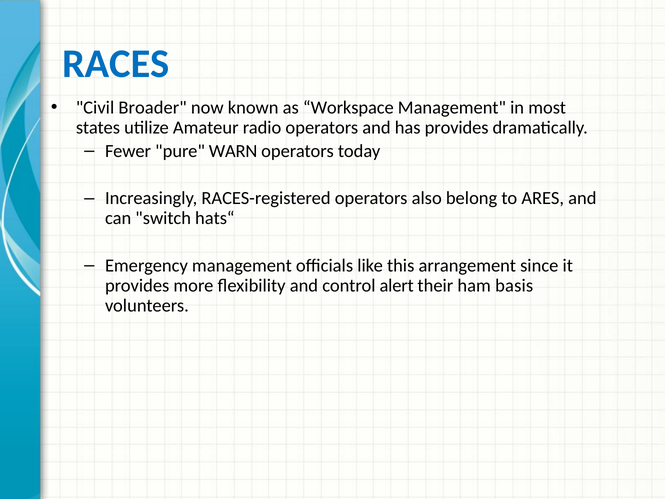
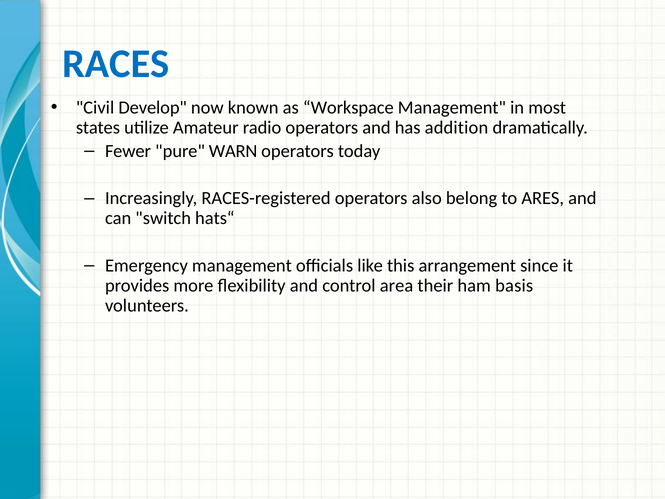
Broader: Broader -> Develop
has provides: provides -> addition
alert: alert -> area
